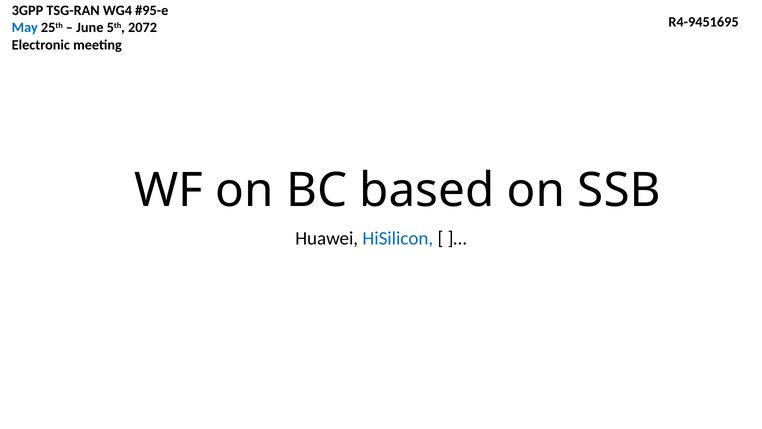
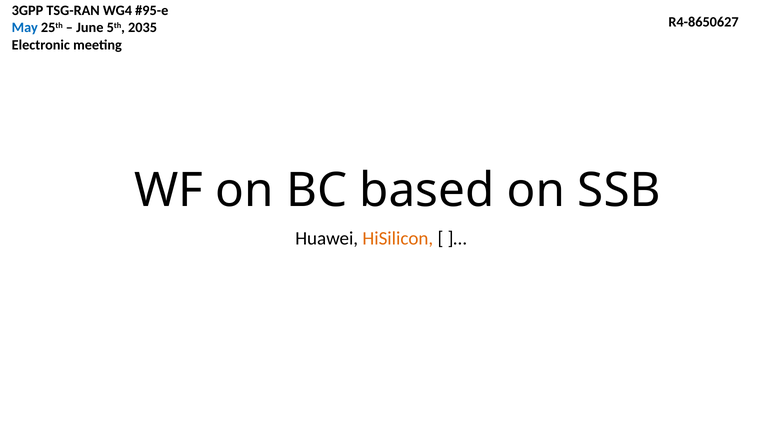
R4-9451695: R4-9451695 -> R4-8650627
2072: 2072 -> 2035
HiSilicon colour: blue -> orange
